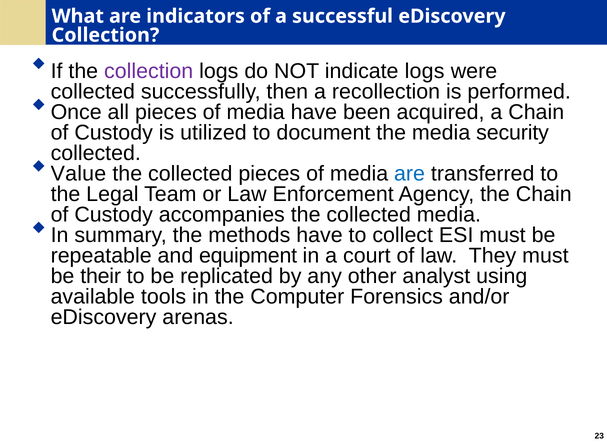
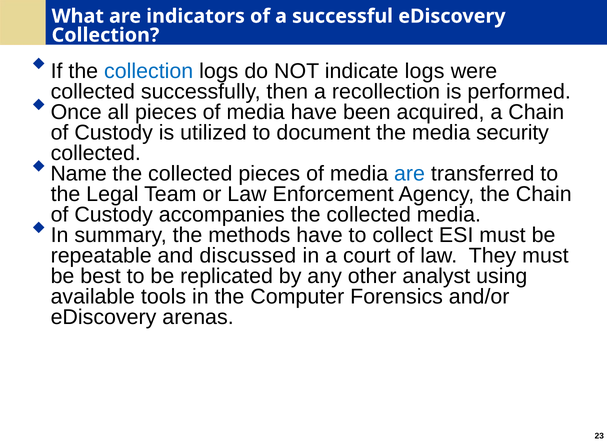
collection at (149, 71) colour: purple -> blue
Value: Value -> Name
equipment: equipment -> discussed
their: their -> best
